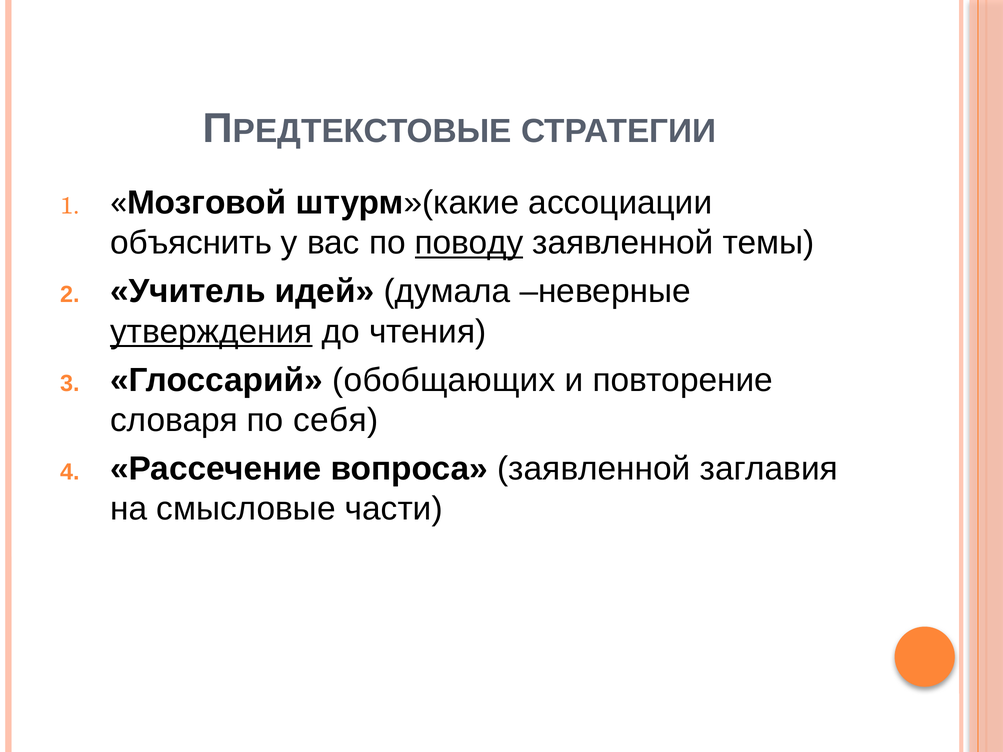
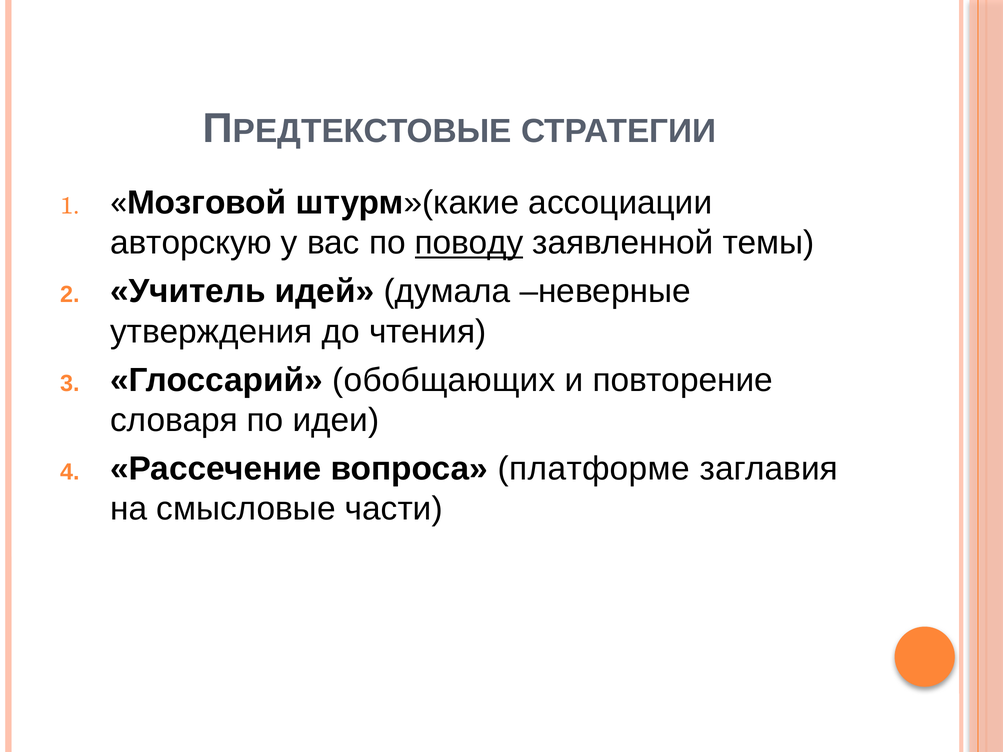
объяснить: объяснить -> авторскую
утверждения underline: present -> none
себя: себя -> идеи
вопроса заявленной: заявленной -> платформе
